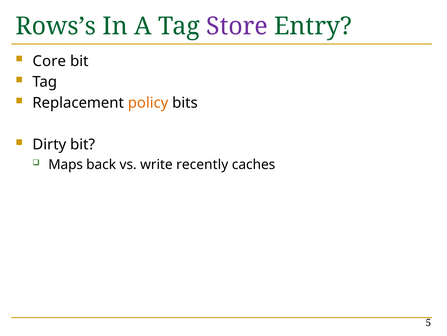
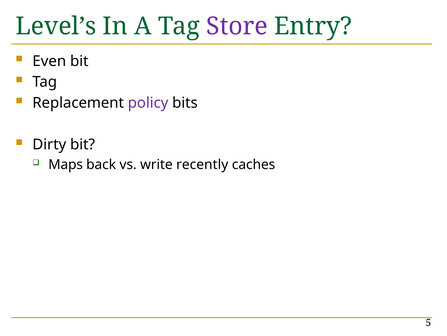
Rows’s: Rows’s -> Level’s
Core: Core -> Even
policy colour: orange -> purple
